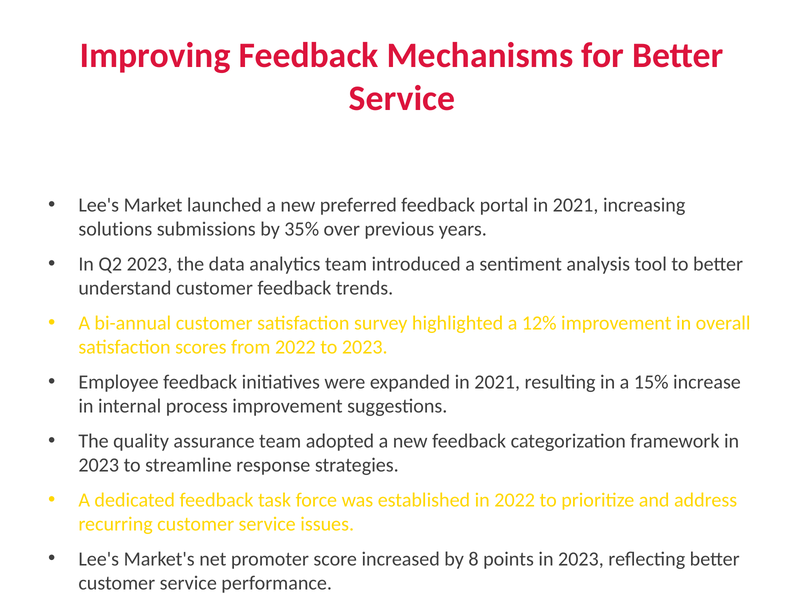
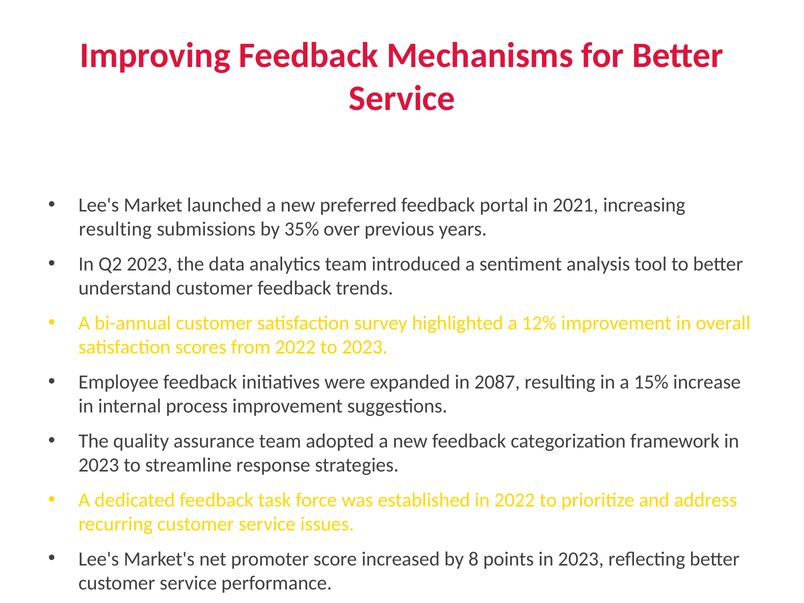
solutions at (115, 229): solutions -> resulting
expanded in 2021: 2021 -> 2087
